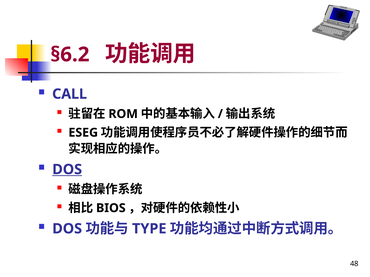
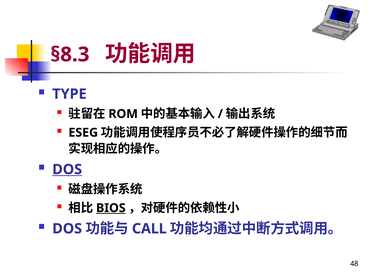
§6.2: §6.2 -> §8.3
CALL: CALL -> TYPE
BIOS underline: none -> present
TYPE: TYPE -> CALL
